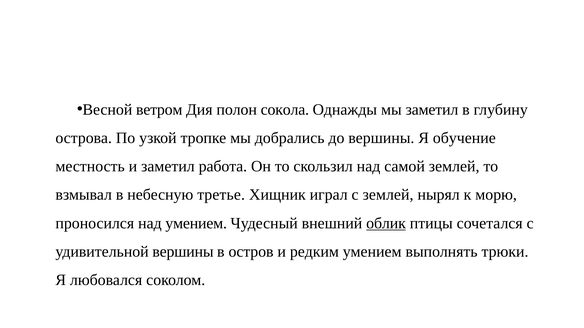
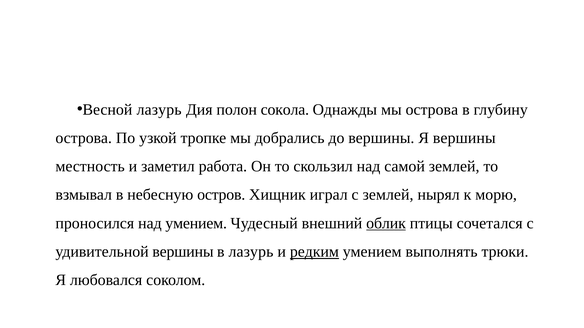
Весной ветром: ветром -> лазурь
мы заметил: заметил -> острова
Я обучение: обучение -> вершины
третье: третье -> остров
в остров: остров -> лазурь
редким underline: none -> present
